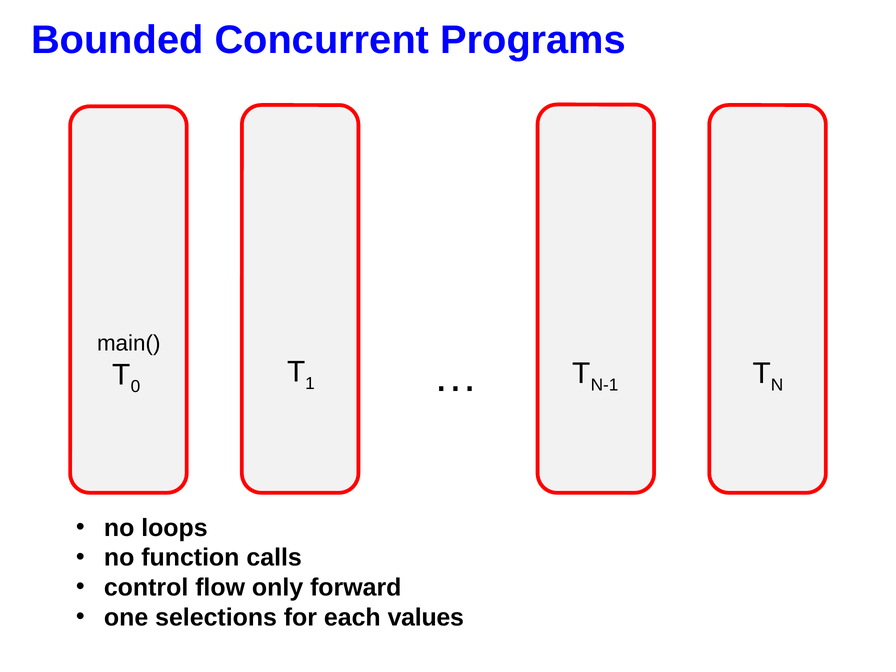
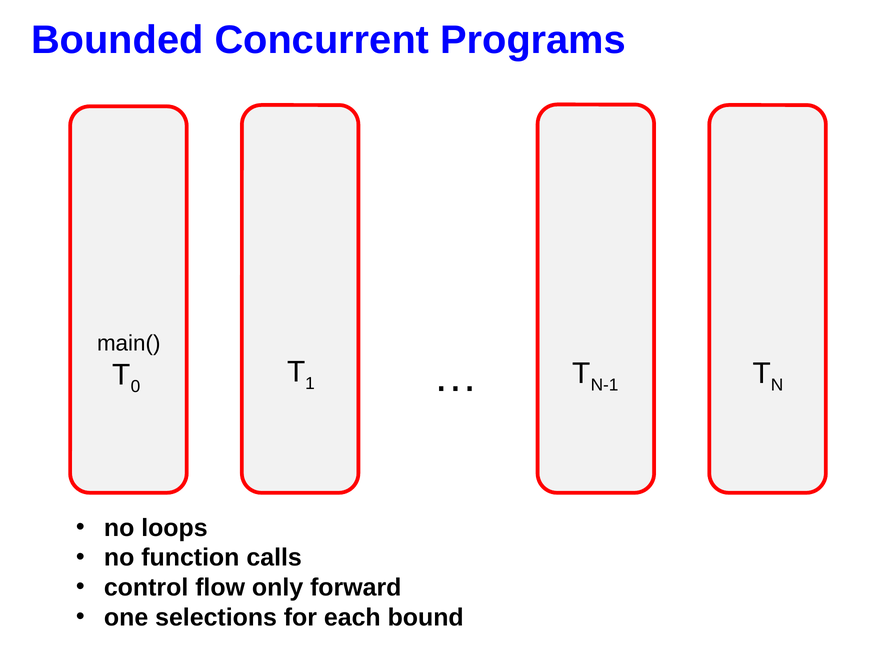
values: values -> bound
